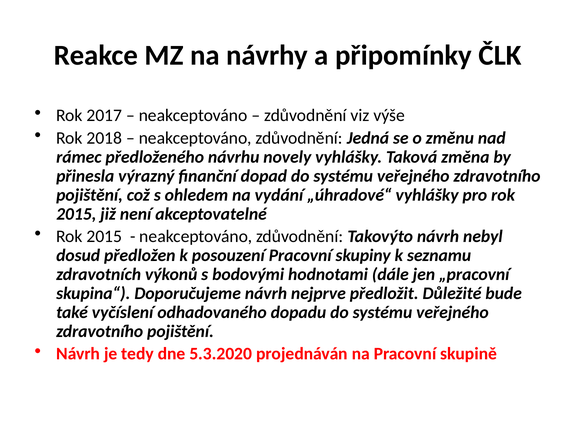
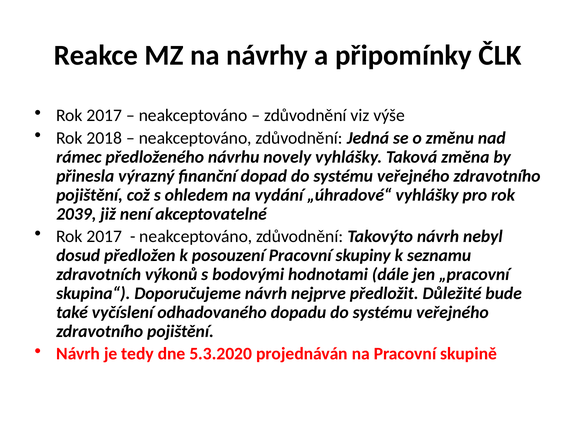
2015 at (76, 214): 2015 -> 2039
2015 at (104, 236): 2015 -> 2017
